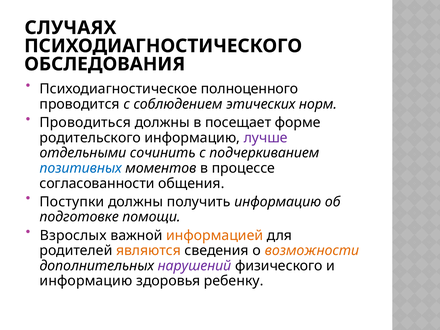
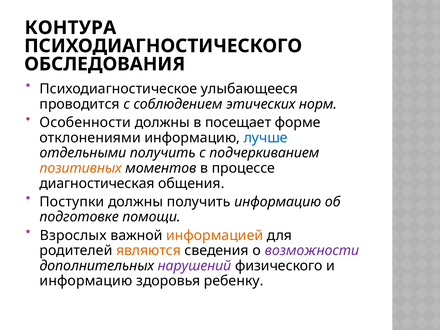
СЛУЧАЯХ: СЛУЧАЯХ -> КОНТУРА
полноценного: полноценного -> улыбающееся
Проводиться: Проводиться -> Особенности
родительского: родительского -> отклонениями
лучше colour: purple -> blue
отдельными сочинить: сочинить -> получить
позитивных colour: blue -> orange
согласованности: согласованности -> диагностическая
возможности colour: orange -> purple
